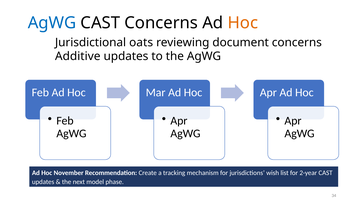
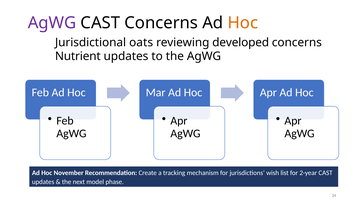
AgWG at (52, 23) colour: blue -> purple
document: document -> developed
Additive: Additive -> Nutrient
